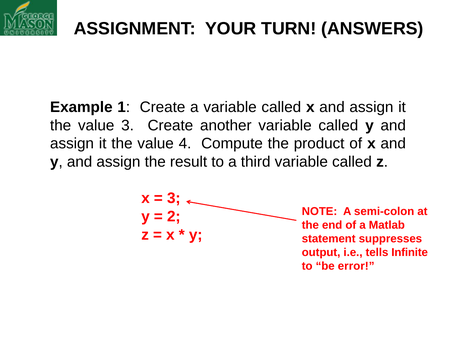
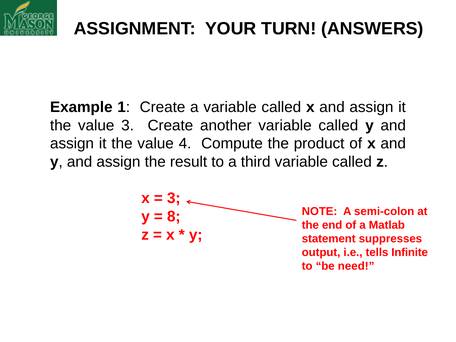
2: 2 -> 8
error: error -> need
